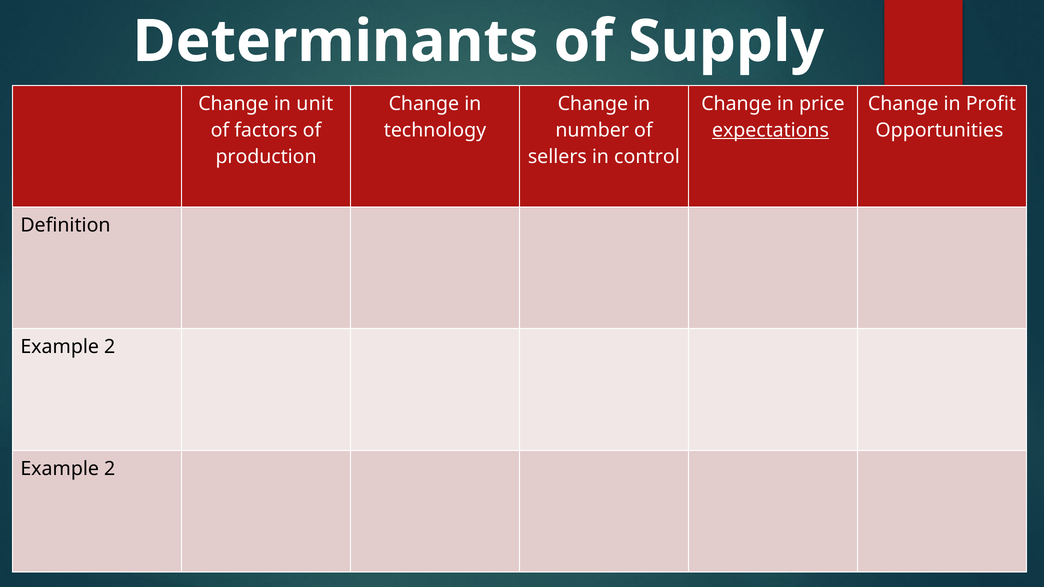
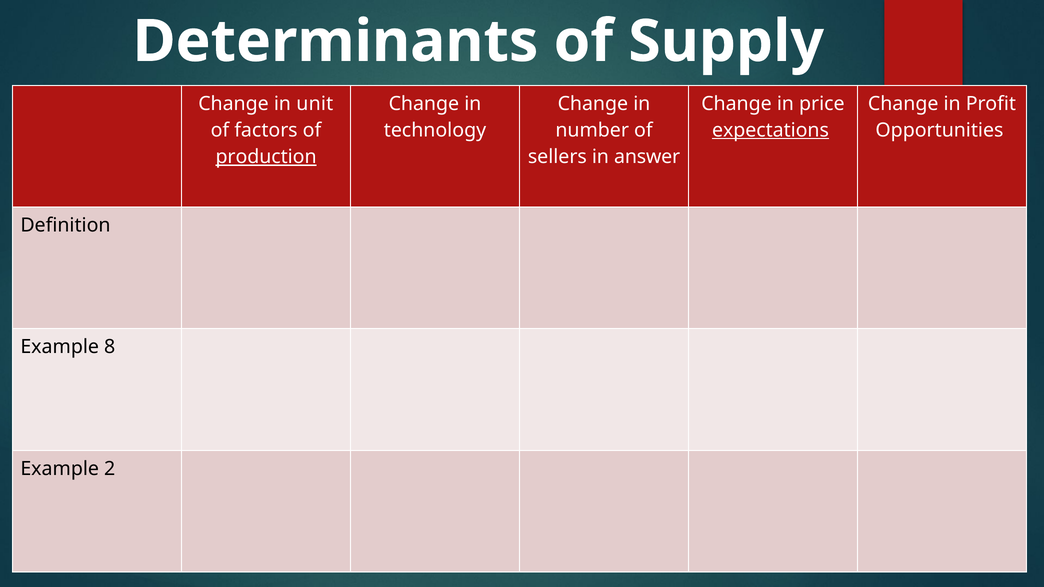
production underline: none -> present
control: control -> answer
2 at (110, 347): 2 -> 8
